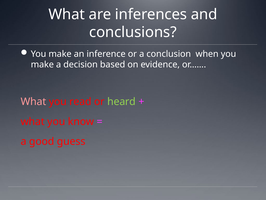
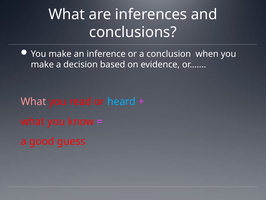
heard colour: light green -> light blue
